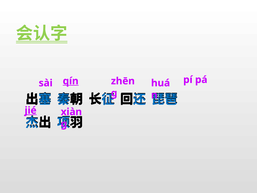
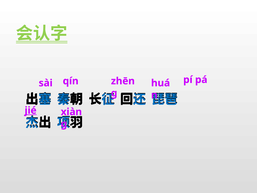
qín underline: present -> none
